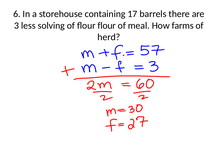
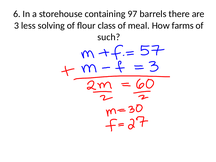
17: 17 -> 97
flour flour: flour -> class
herd: herd -> such
